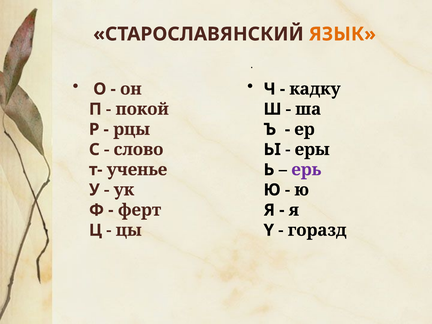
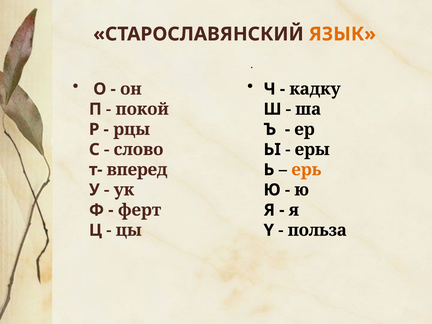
ученье: ученье -> вперед
ерь colour: purple -> orange
горазд: горазд -> польза
